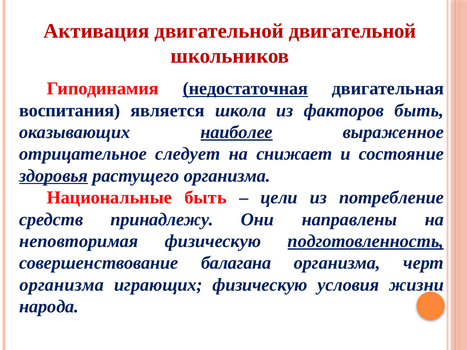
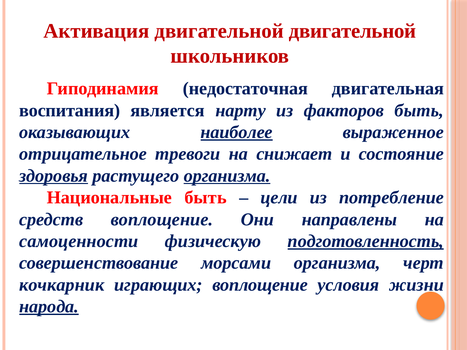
недостаточная underline: present -> none
школа: школа -> нарту
следует: следует -> тревоги
организма at (227, 176) underline: none -> present
средств принадлежу: принадлежу -> воплощение
неповторимая: неповторимая -> самоценности
балагана: балагана -> морсами
организма at (62, 285): организма -> кочкарник
играющих физическую: физическую -> воплощение
народа underline: none -> present
